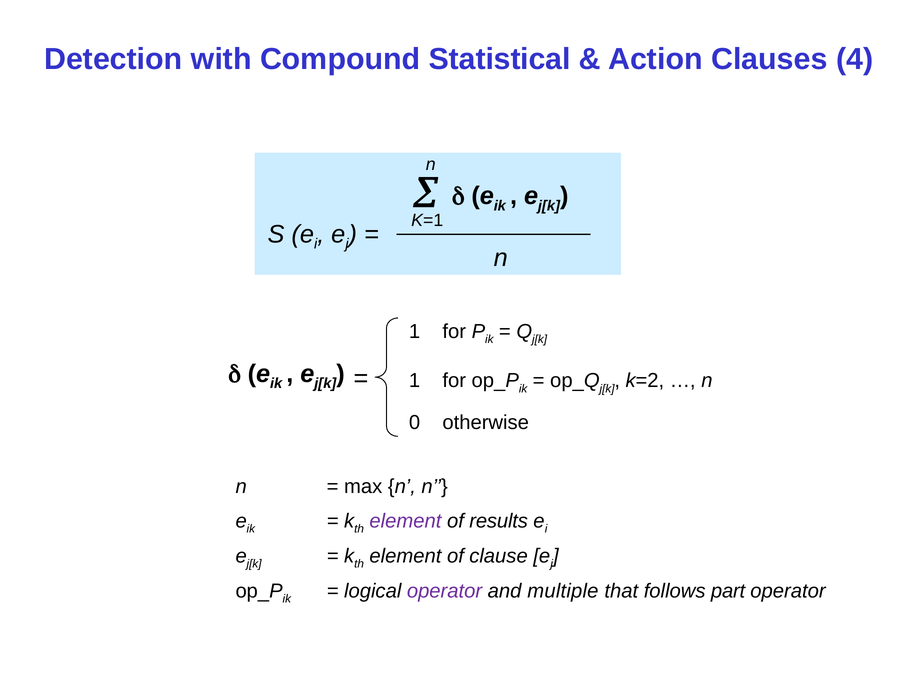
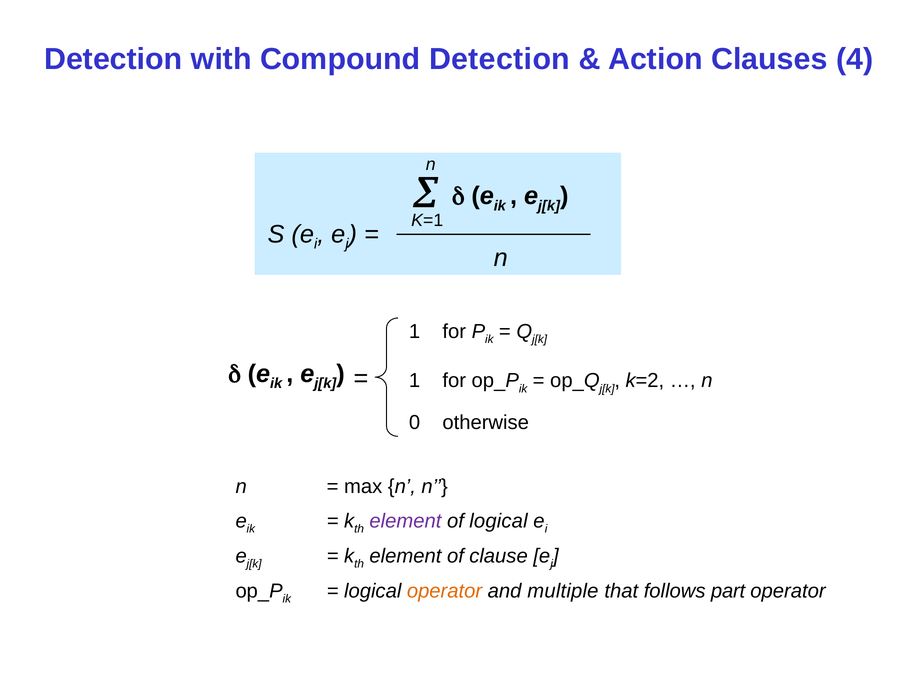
Compound Statistical: Statistical -> Detection
of results: results -> logical
operator at (445, 591) colour: purple -> orange
